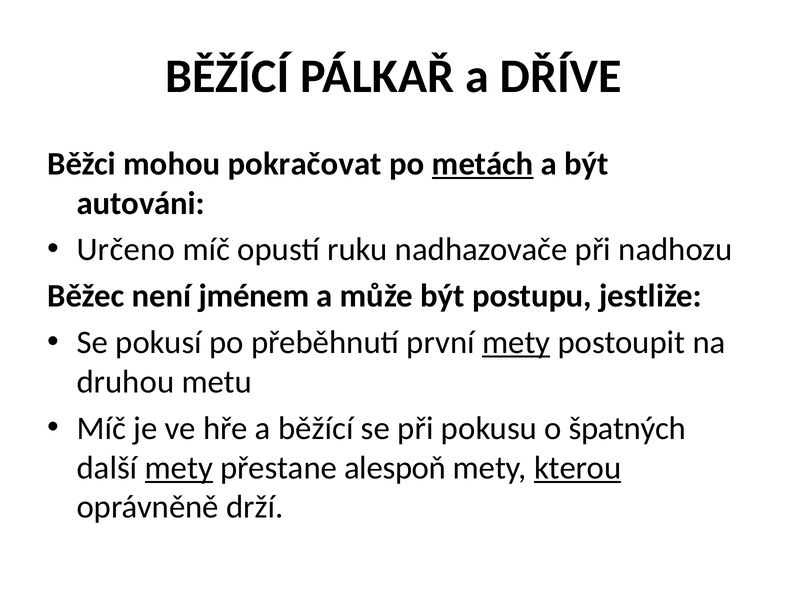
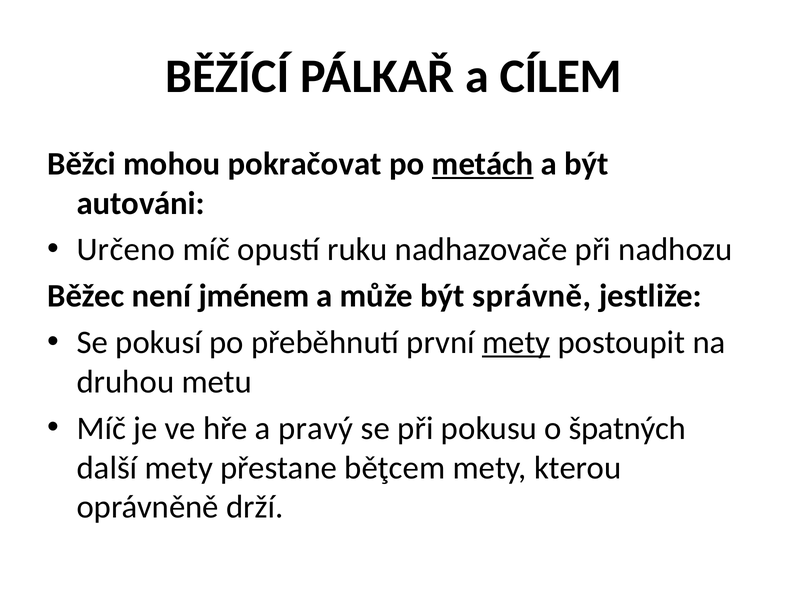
DŘÍVE: DŘÍVE -> CÍLEM
postupu: postupu -> správně
a běžící: běžící -> pravý
mety at (179, 467) underline: present -> none
alespoň: alespoň -> běţcem
kterou underline: present -> none
